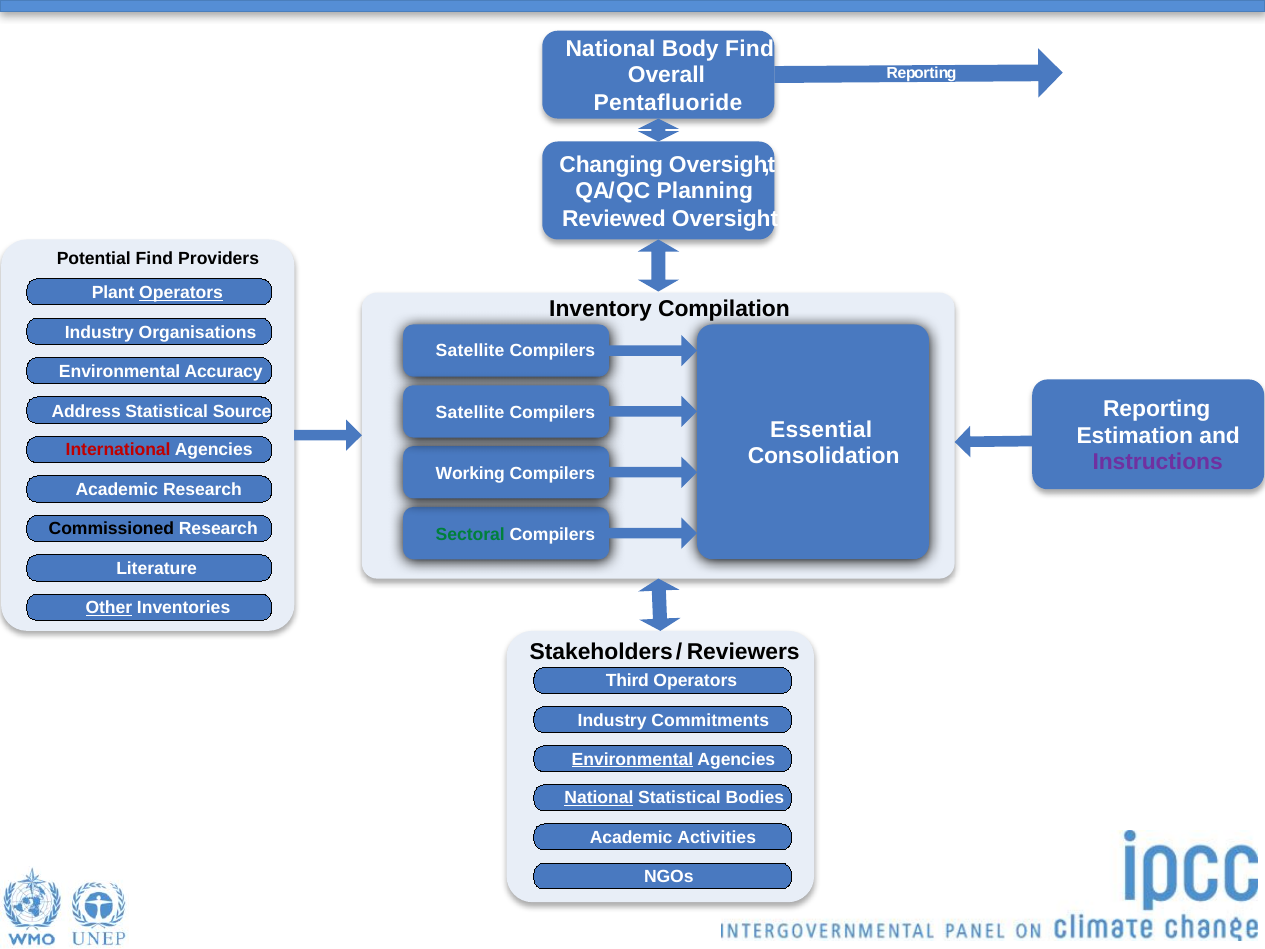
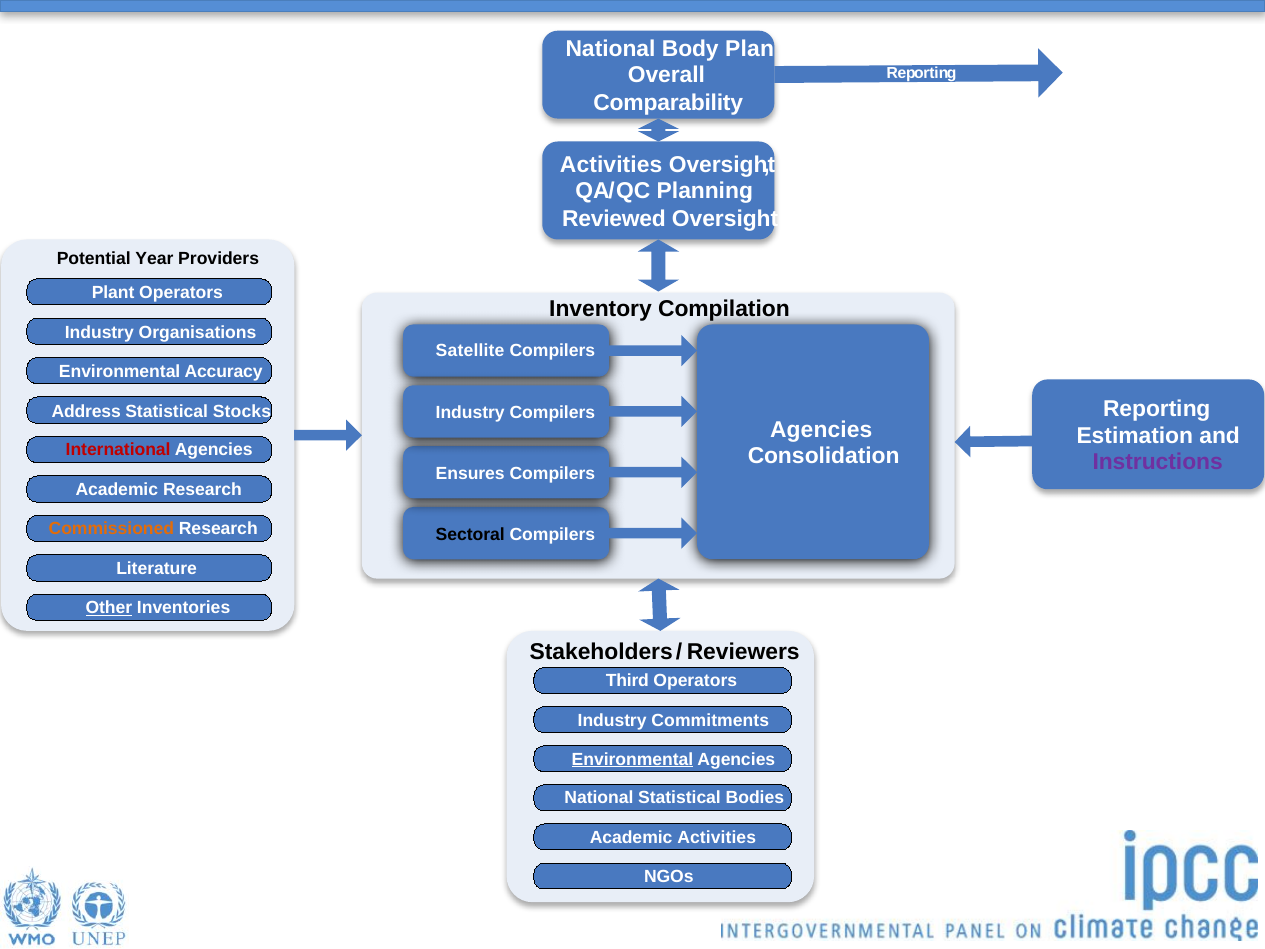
Body Find: Find -> Plan
Pentafluoride: Pentafluoride -> Comparability
Changing at (611, 165): Changing -> Activities
Potential Find: Find -> Year
Operators at (181, 293) underline: present -> none
Source: Source -> Stocks
Satellite at (470, 413): Satellite -> Industry
Essential at (821, 430): Essential -> Agencies
Working: Working -> Ensures
Commissioned colour: black -> orange
Sectoral colour: green -> black
National at (599, 798) underline: present -> none
